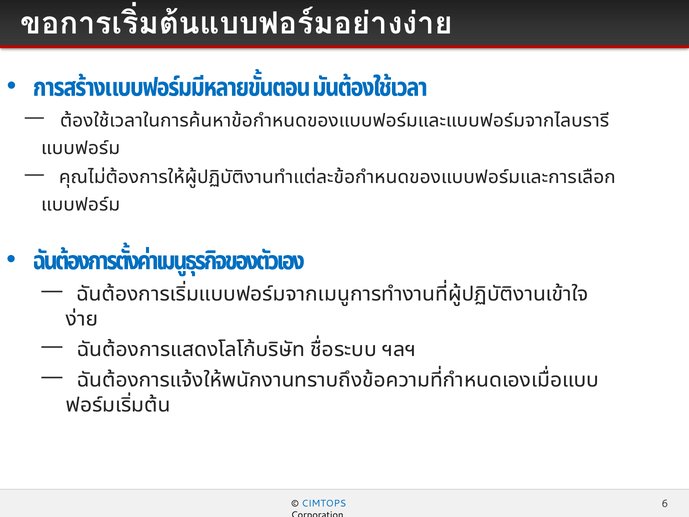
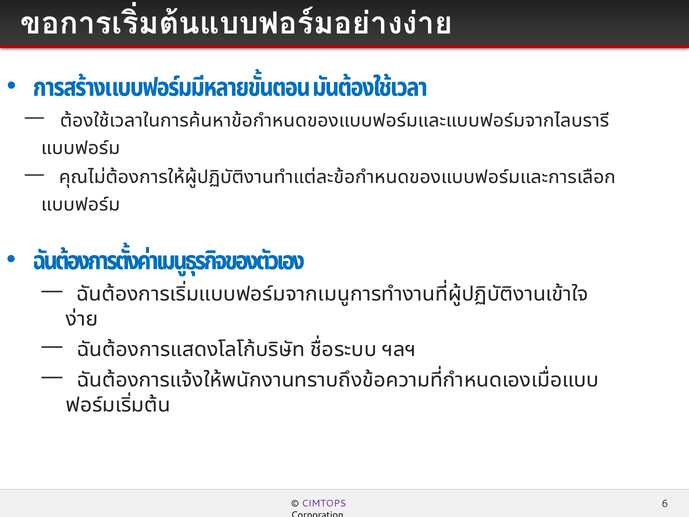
CIMTOPS colour: blue -> purple
